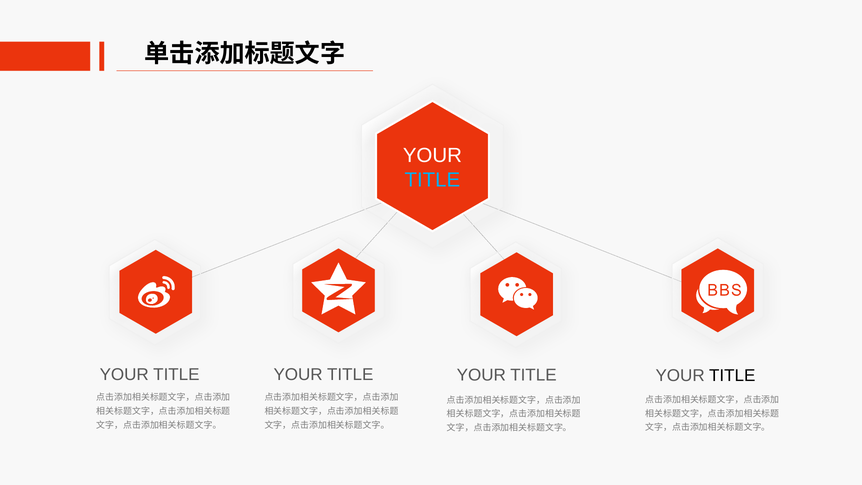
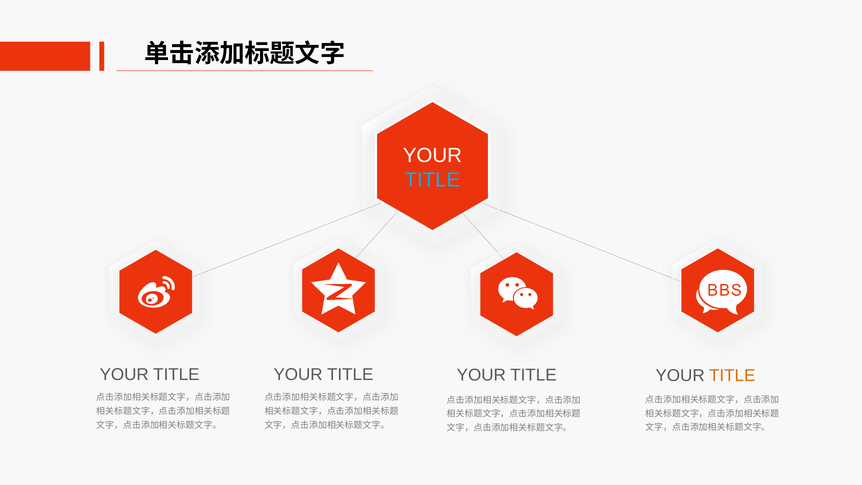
TITLE at (732, 375) colour: black -> orange
